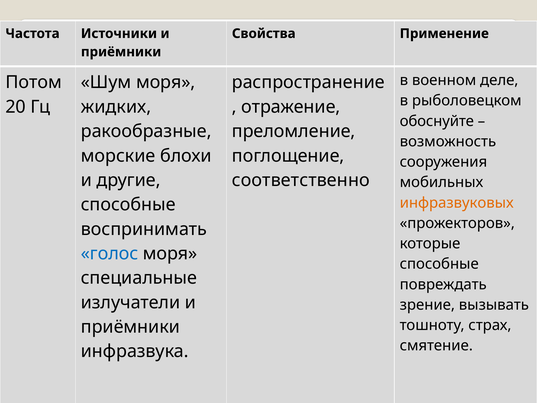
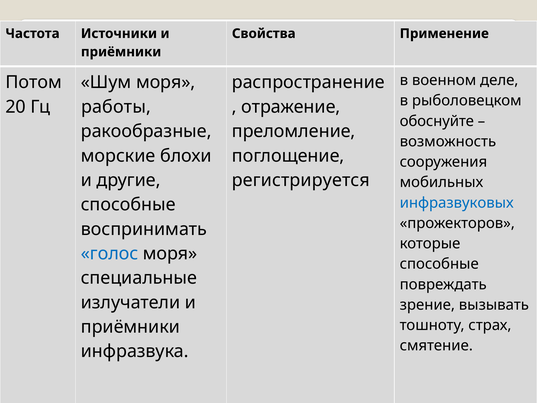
жидких: жидких -> работы
соответственно: соответственно -> регистрируется
инфразвуковых colour: orange -> blue
